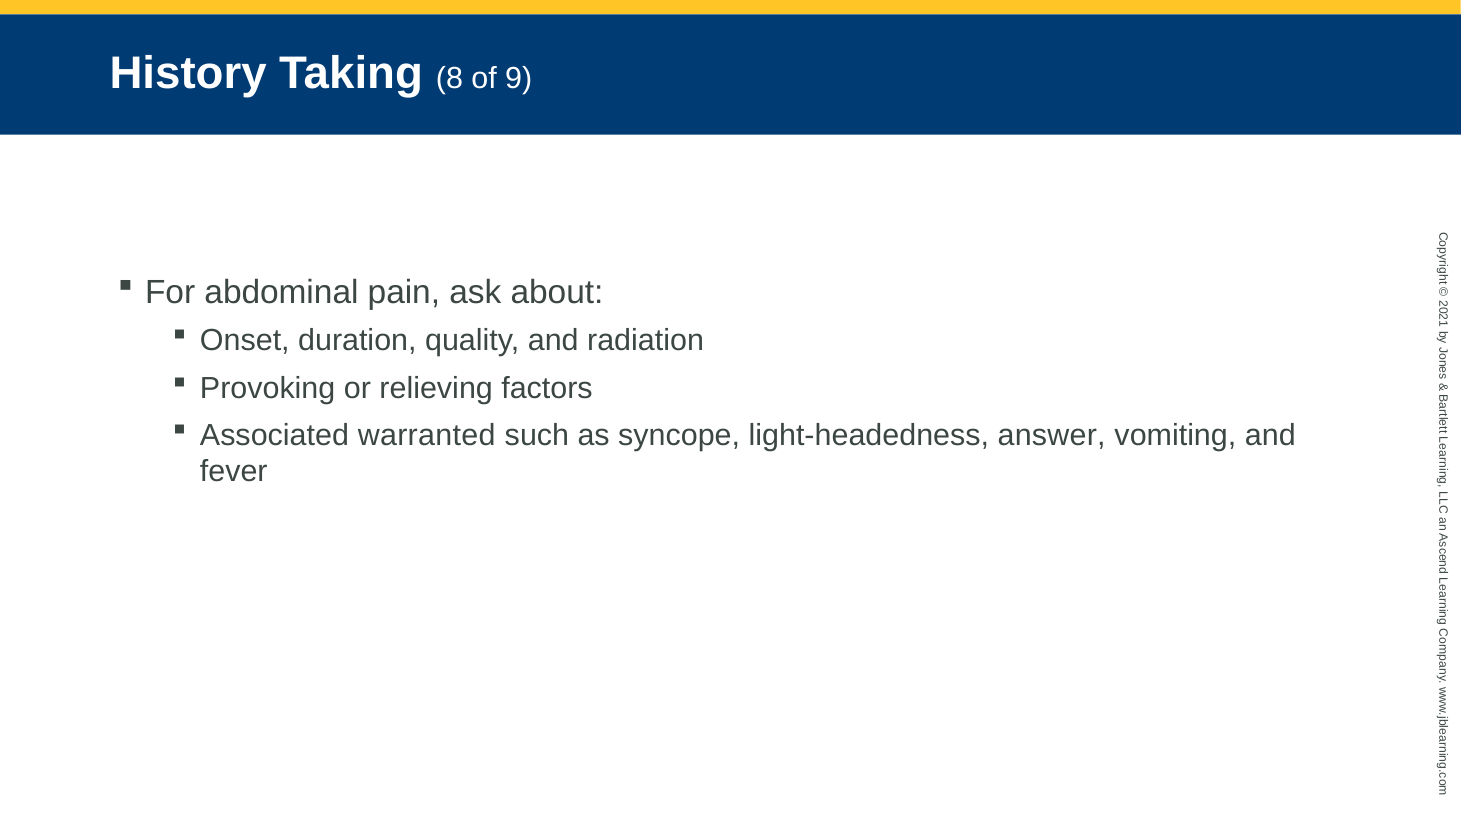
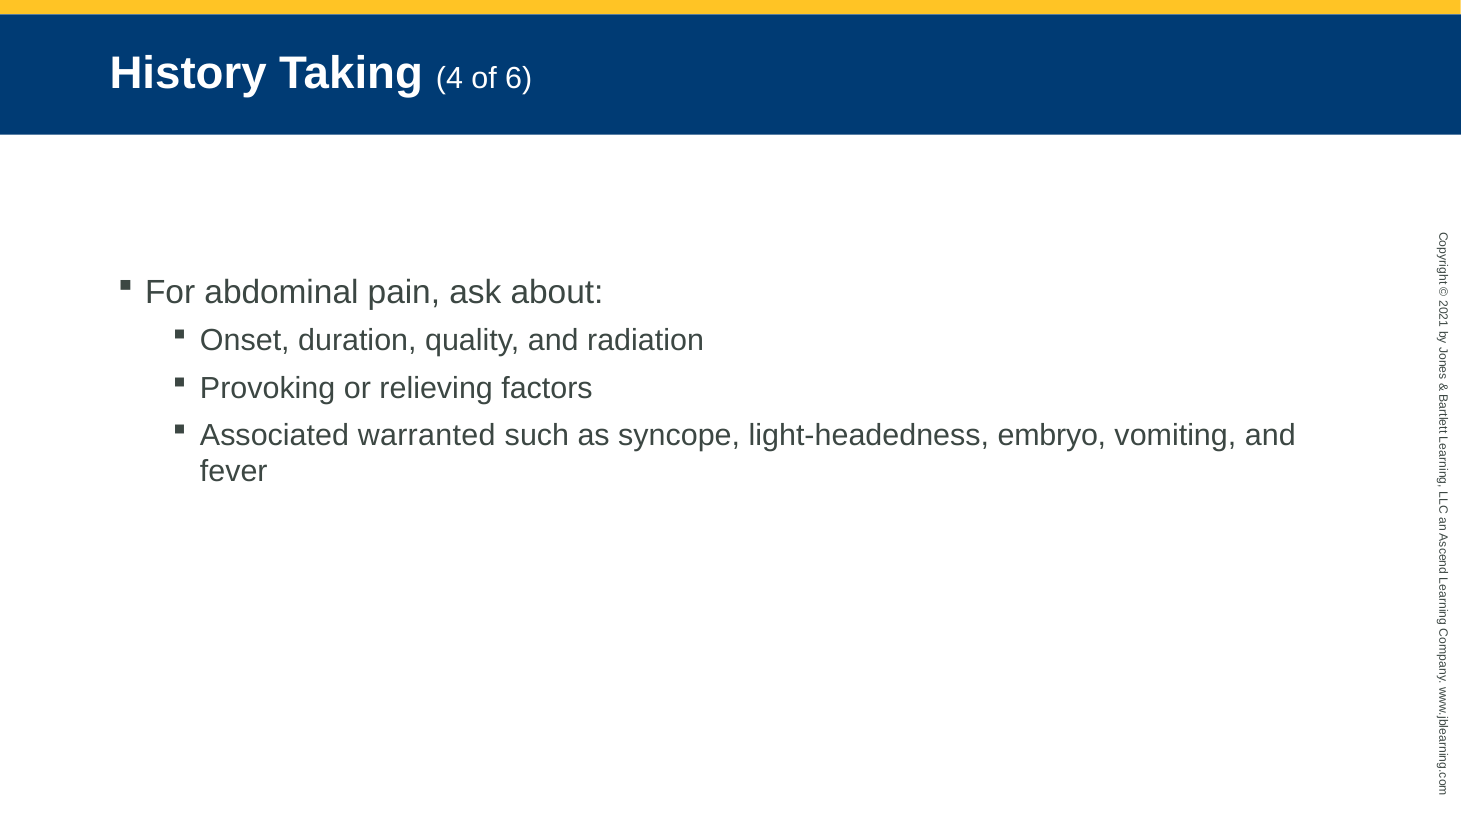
8: 8 -> 4
9: 9 -> 6
answer: answer -> embryo
